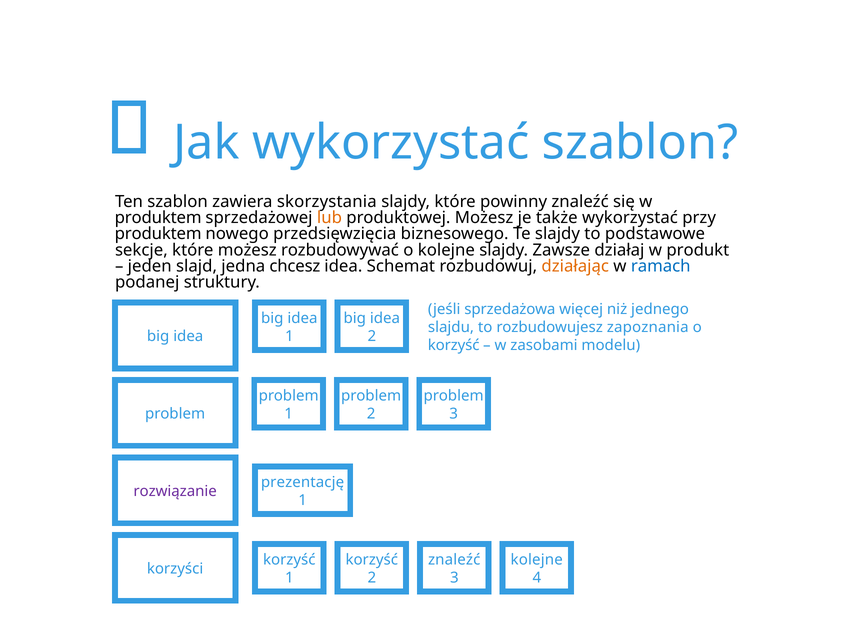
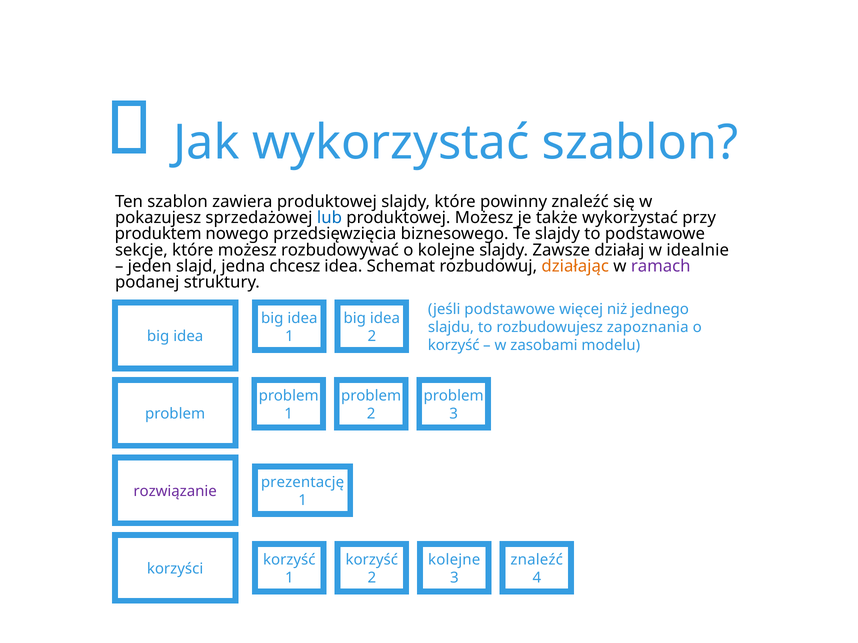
zawiera skorzystania: skorzystania -> produktowej
produktem at (158, 218): produktem -> pokazujesz
lub colour: orange -> blue
produkt: produkt -> idealnie
ramach colour: blue -> purple
jeśli sprzedażowa: sprzedażowa -> podstawowe
znaleźć at (454, 560): znaleźć -> kolejne
kolejne at (537, 560): kolejne -> znaleźć
